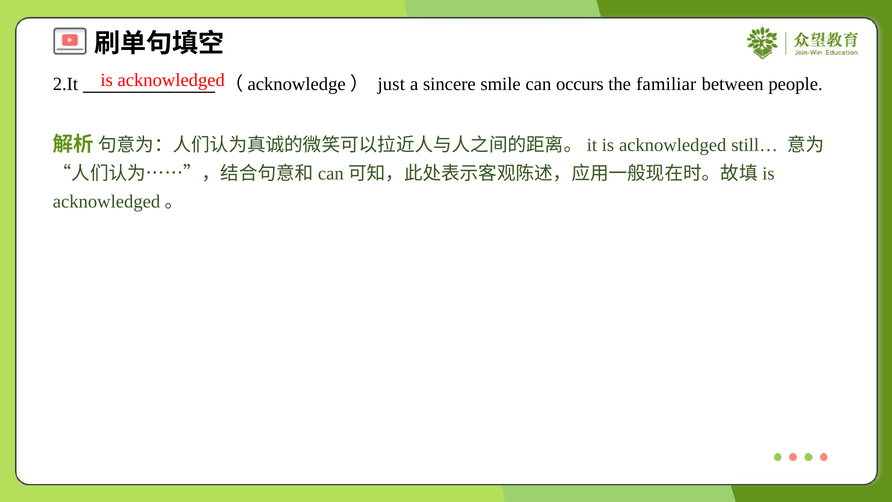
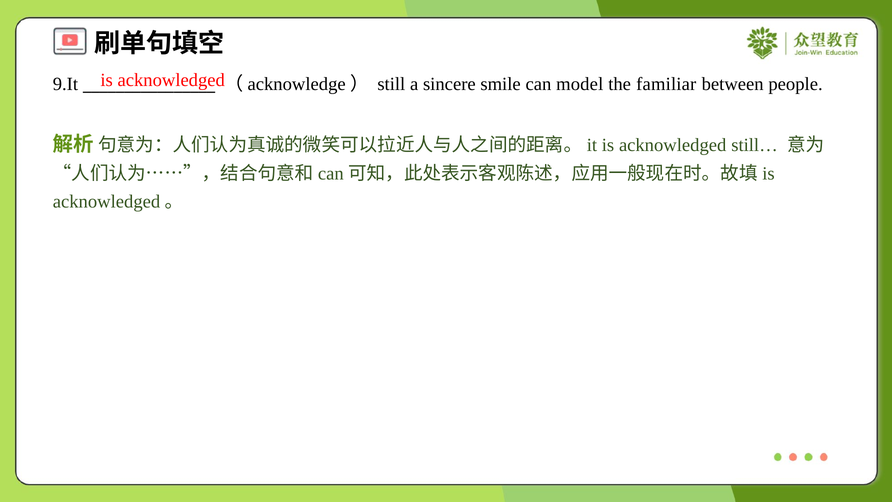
2.It: 2.It -> 9.It
just: just -> still
occurs: occurs -> model
